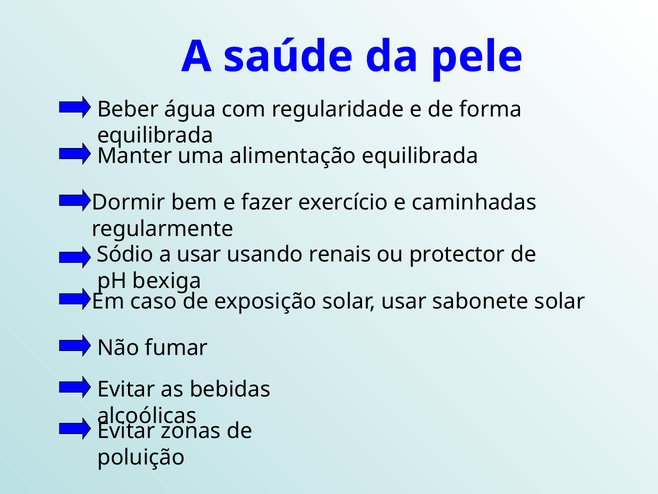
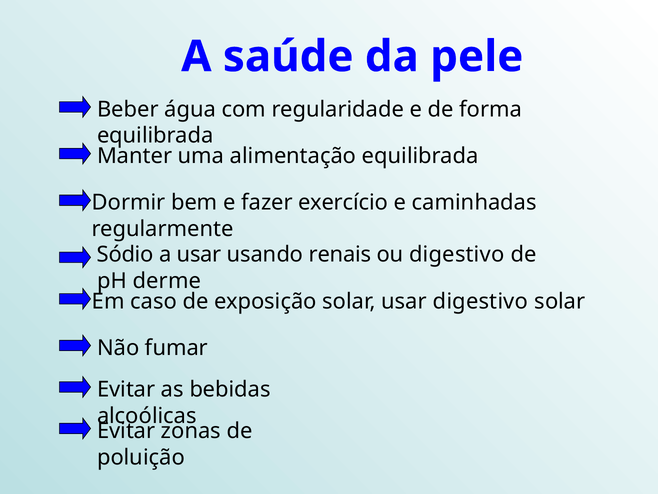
ou protector: protector -> digestivo
bexiga: bexiga -> derme
usar sabonete: sabonete -> digestivo
